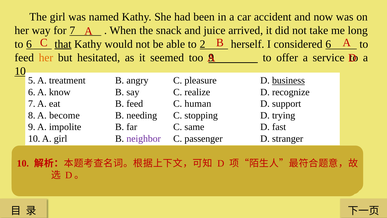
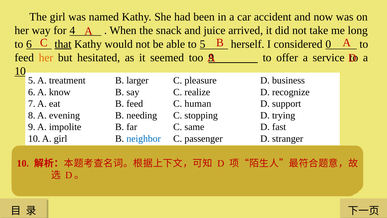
for 7: 7 -> 4
to 2: 2 -> 5
considered 6: 6 -> 0
angry: angry -> larger
business underline: present -> none
become: become -> evening
neighbor colour: purple -> blue
